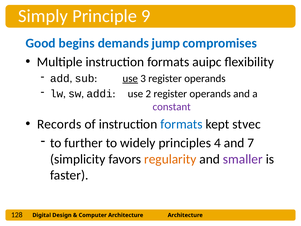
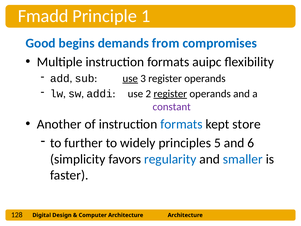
Simply: Simply -> Fmadd
9: 9 -> 1
jump: jump -> from
register at (170, 94) underline: none -> present
Records: Records -> Another
stvec: stvec -> store
4: 4 -> 5
7: 7 -> 6
regularity colour: orange -> blue
smaller colour: purple -> blue
